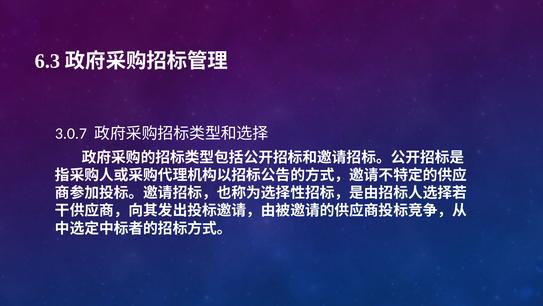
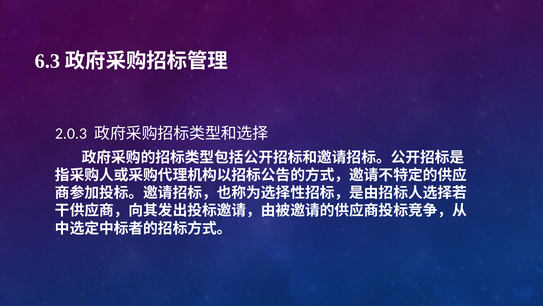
3.0.7: 3.0.7 -> 2.0.3
